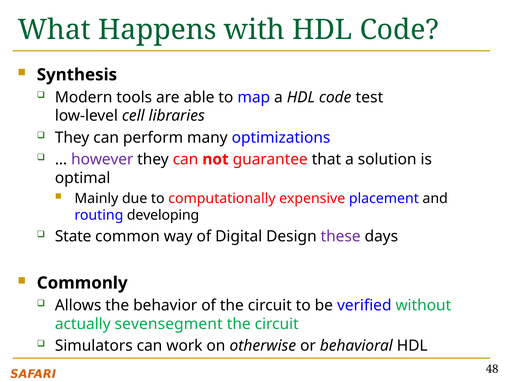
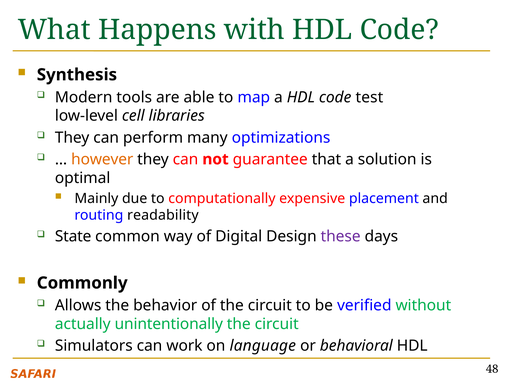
however colour: purple -> orange
developing: developing -> readability
sevensegment: sevensegment -> unintentionally
otherwise: otherwise -> language
